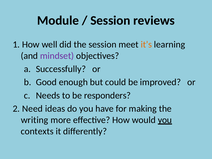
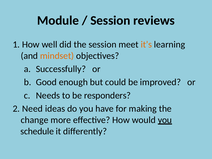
mindset colour: purple -> orange
writing: writing -> change
contexts: contexts -> schedule
